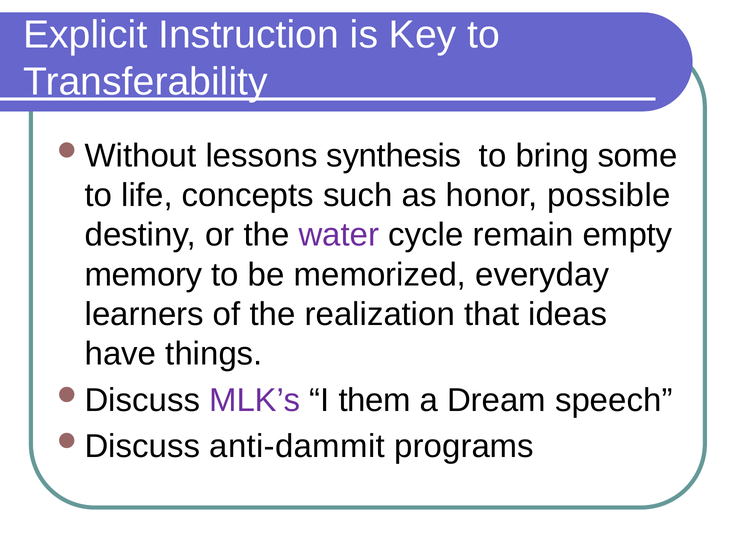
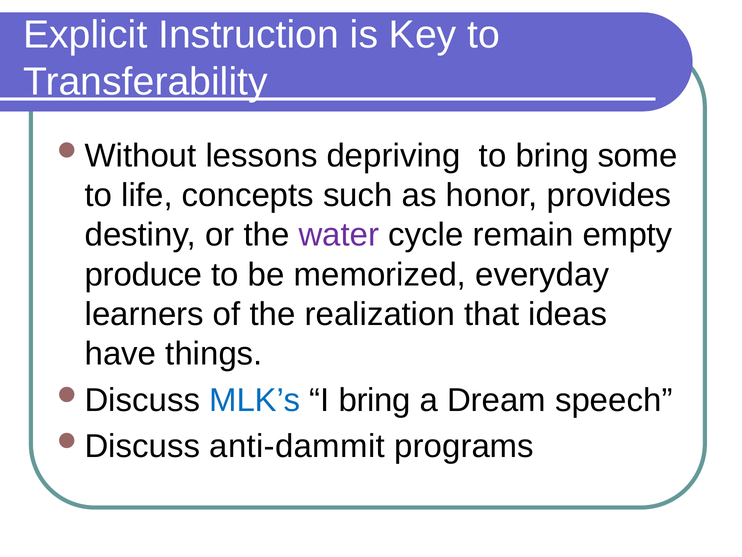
synthesis: synthesis -> depriving
possible: possible -> provides
memory: memory -> produce
MLK’s colour: purple -> blue
I them: them -> bring
